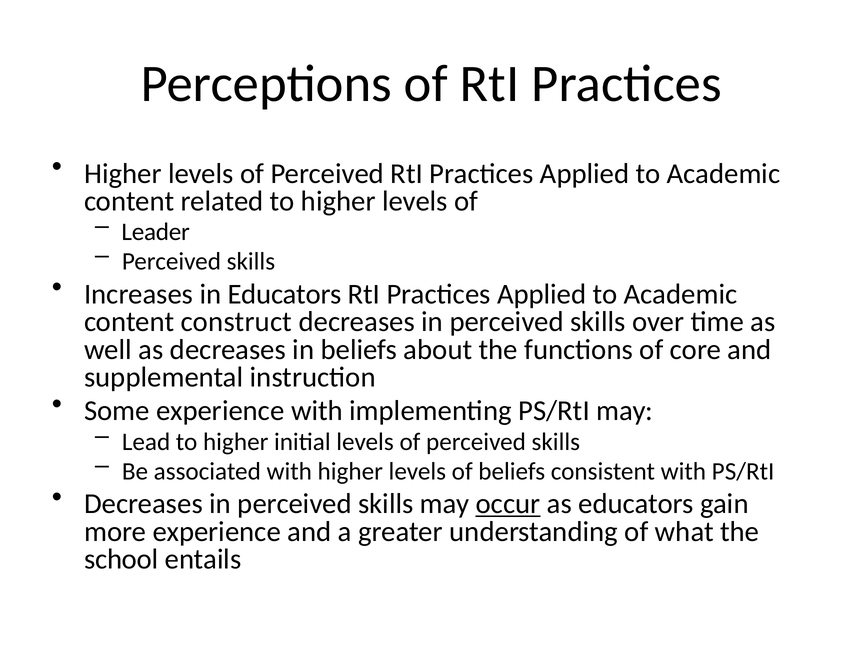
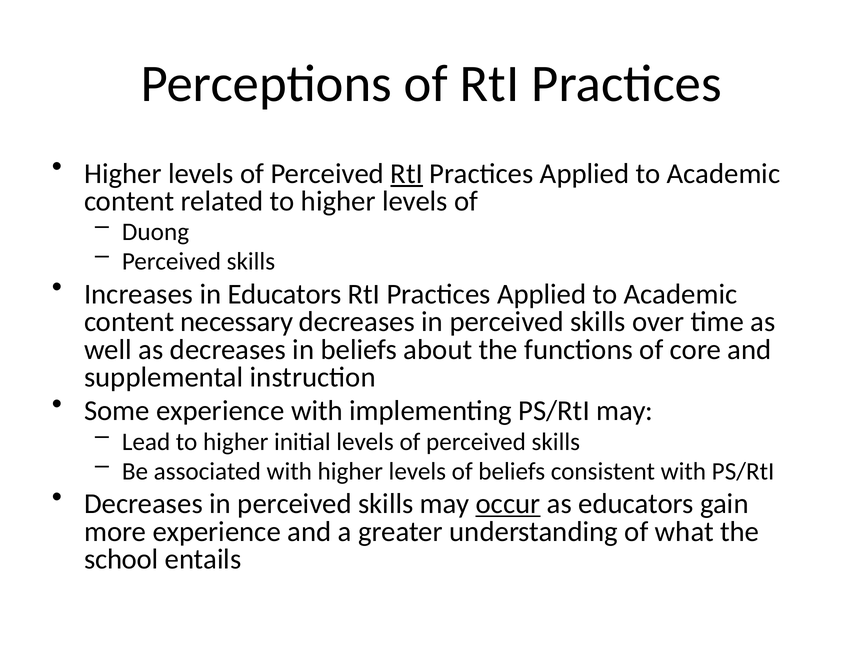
RtI at (407, 173) underline: none -> present
Leader: Leader -> Duong
construct: construct -> necessary
